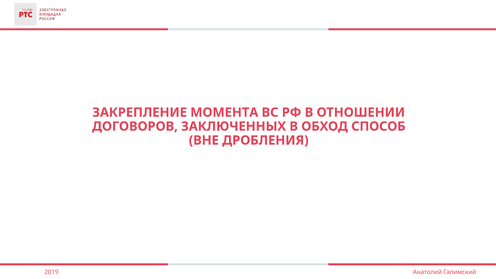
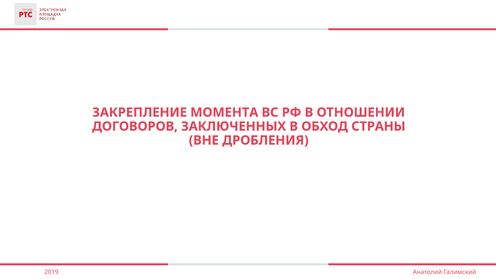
СПОСОБ: СПОСОБ -> СТРАНЫ
